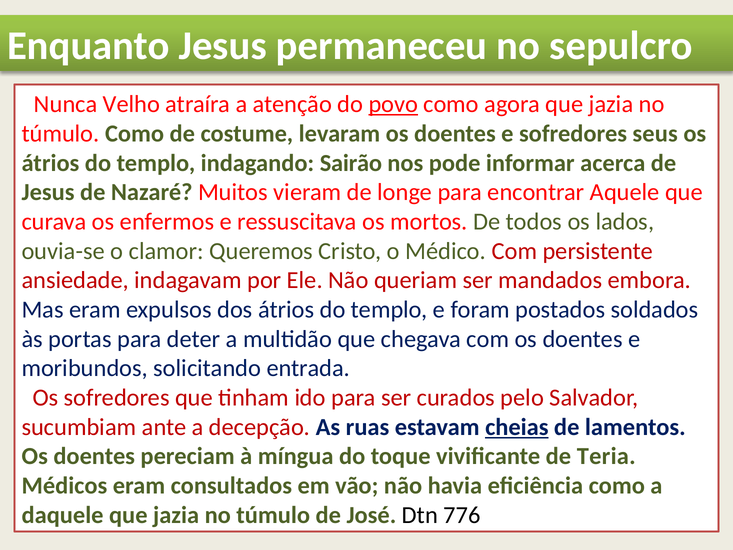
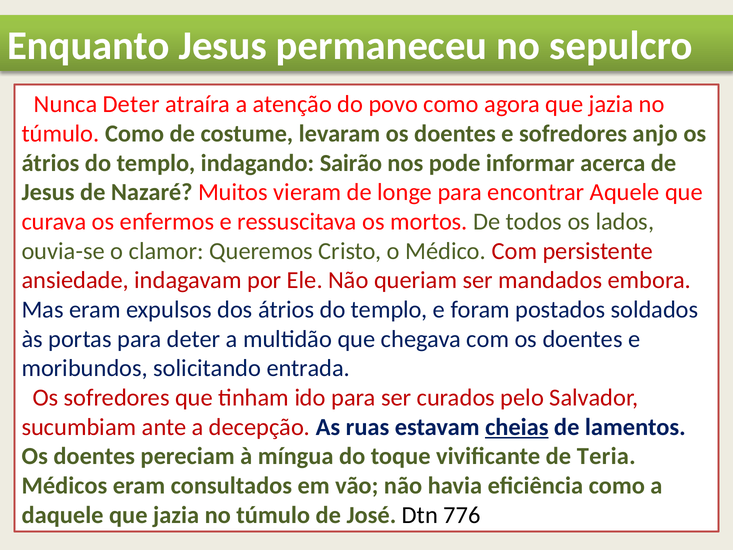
Nunca Velho: Velho -> Deter
povo underline: present -> none
seus: seus -> anjo
